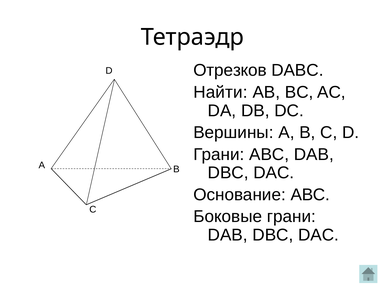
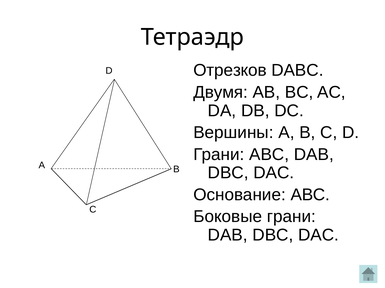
Найти: Найти -> Двумя
